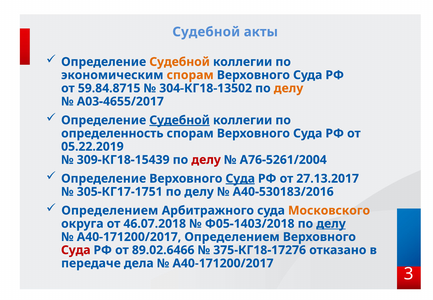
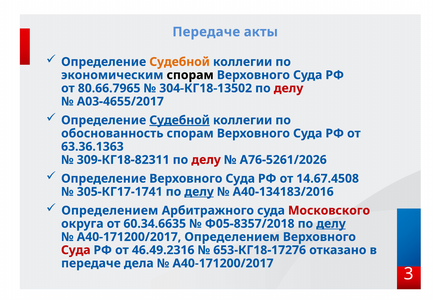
Судебной at (206, 32): Судебной -> Передаче
спорам at (190, 75) colour: orange -> black
59.84.8715: 59.84.8715 -> 80.66.7965
делу at (289, 88) colour: orange -> red
определенность: определенность -> обоснованность
05.22.2019: 05.22.2019 -> 63.36.1363
309-КГ18-15439: 309-КГ18-15439 -> 309-КГ18-82311
А76-5261/2004: А76-5261/2004 -> А76-5261/2026
Суда at (240, 178) underline: present -> none
27.13.2017: 27.13.2017 -> 14.67.4508
305-КГ17-1751: 305-КГ17-1751 -> 305-КГ17-1741
делу at (199, 192) underline: none -> present
А40-530183/2016: А40-530183/2016 -> А40-134183/2016
Московского colour: orange -> red
46.07.2018: 46.07.2018 -> 60.34.6635
Ф05-1403/2018: Ф05-1403/2018 -> Ф05-8357/2018
89.02.6466: 89.02.6466 -> 46.49.2316
375-КГ18-17276: 375-КГ18-17276 -> 653-КГ18-17276
